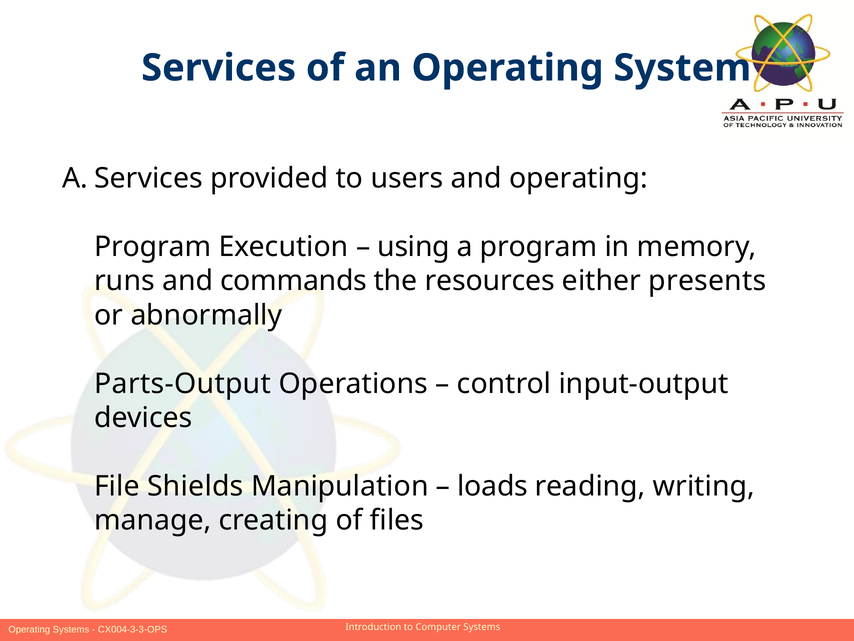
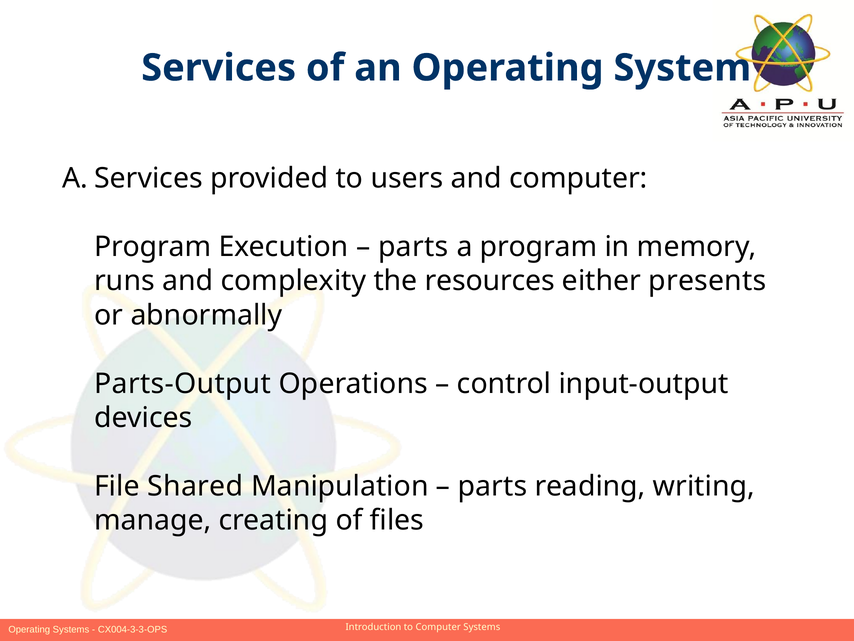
and operating: operating -> computer
using at (414, 247): using -> parts
commands: commands -> complexity
Shields: Shields -> Shared
loads at (493, 486): loads -> parts
